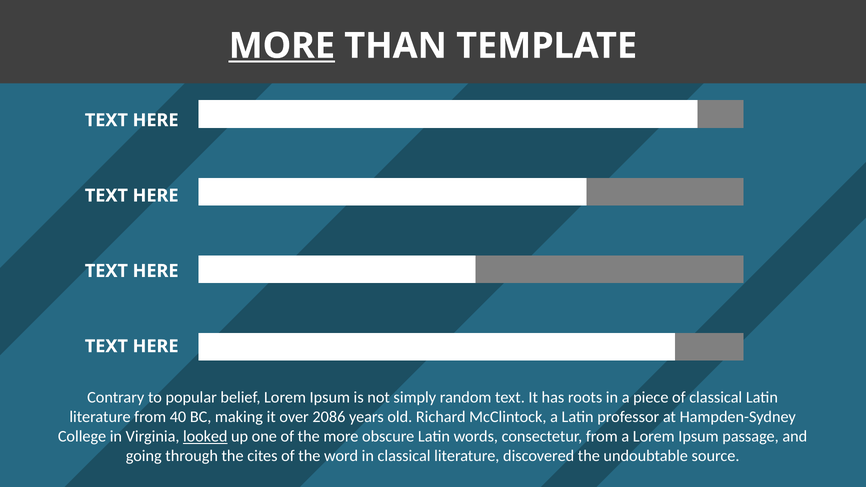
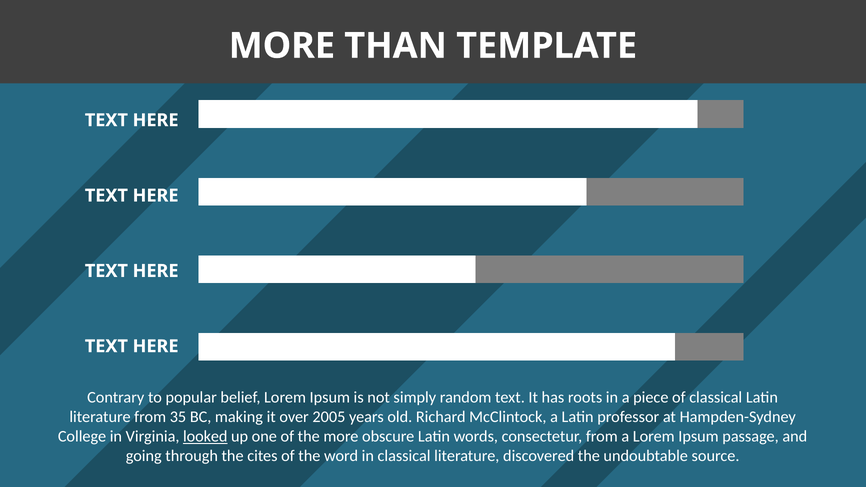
MORE at (282, 46) underline: present -> none
40: 40 -> 35
2086: 2086 -> 2005
